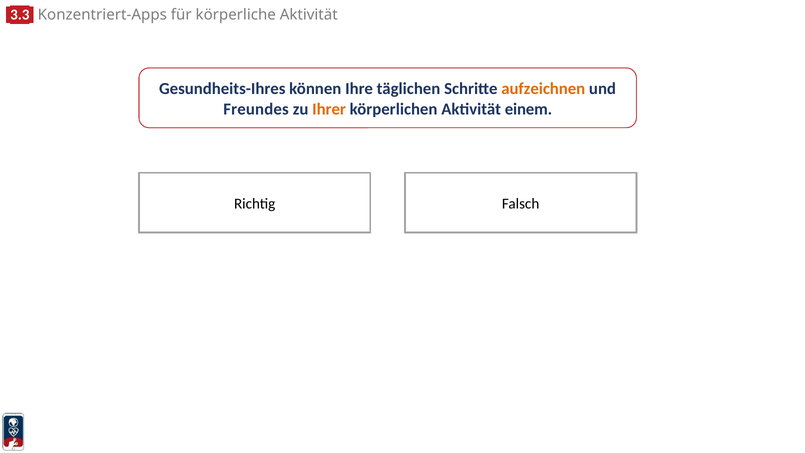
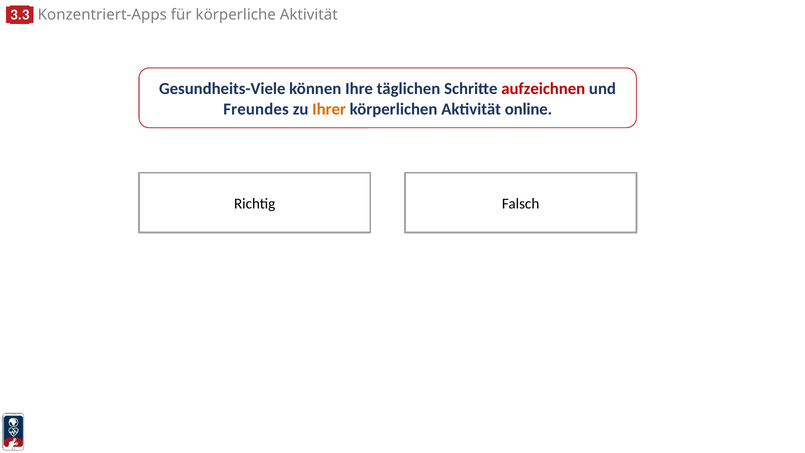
Gesundheits-Ihres: Gesundheits-Ihres -> Gesundheits-Viele
aufzeichnen colour: orange -> red
einem: einem -> online
